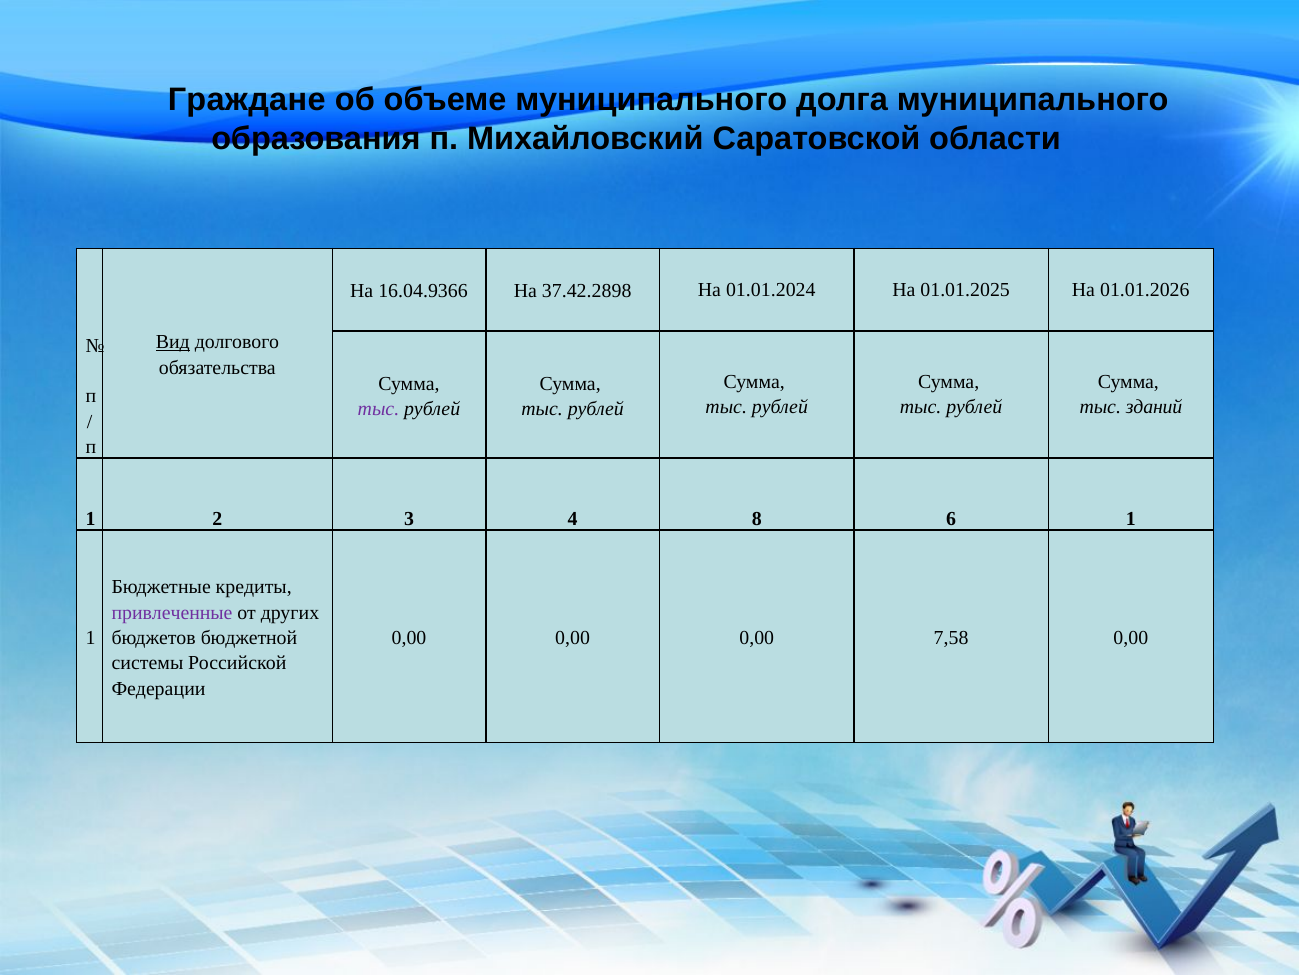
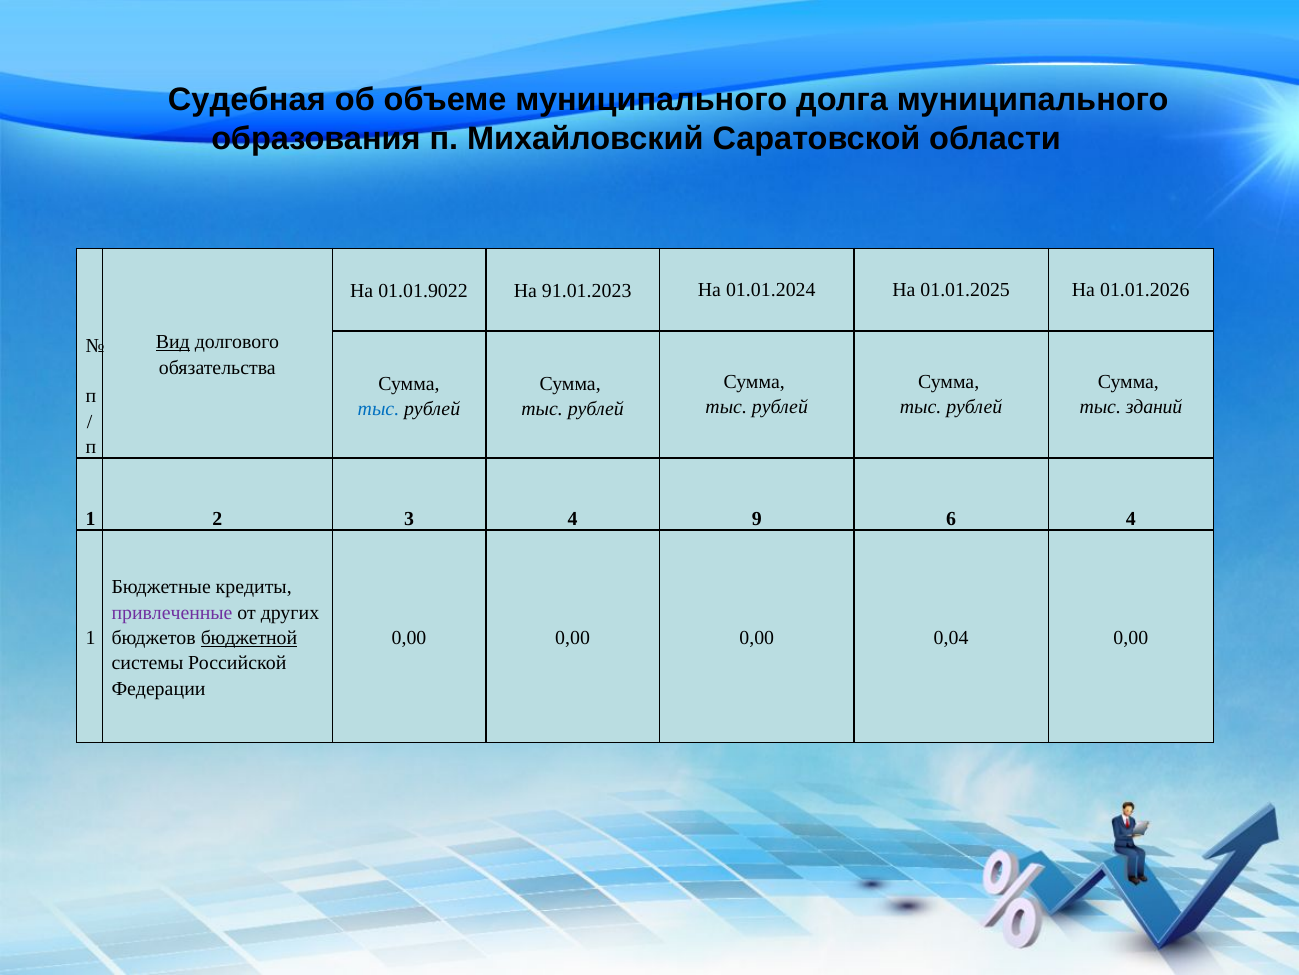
Граждане: Граждане -> Судебная
16.04.9366: 16.04.9366 -> 01.01.9022
37.42.2898: 37.42.2898 -> 91.01.2023
тыс at (378, 409) colour: purple -> blue
8: 8 -> 9
6 1: 1 -> 4
бюджетной underline: none -> present
7,58: 7,58 -> 0,04
